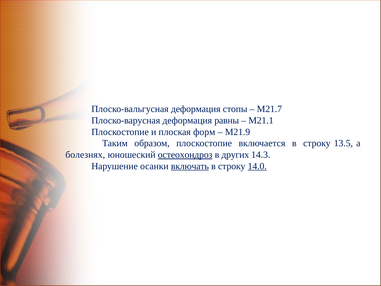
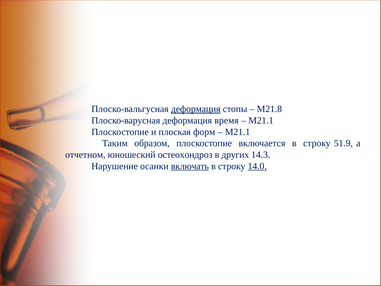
деформация at (196, 109) underline: none -> present
М21.7: М21.7 -> М21.8
равны: равны -> время
М21.9 at (238, 132): М21.9 -> М21.1
13.5: 13.5 -> 51.9
болезнях: болезнях -> отчетном
остеохондроз underline: present -> none
